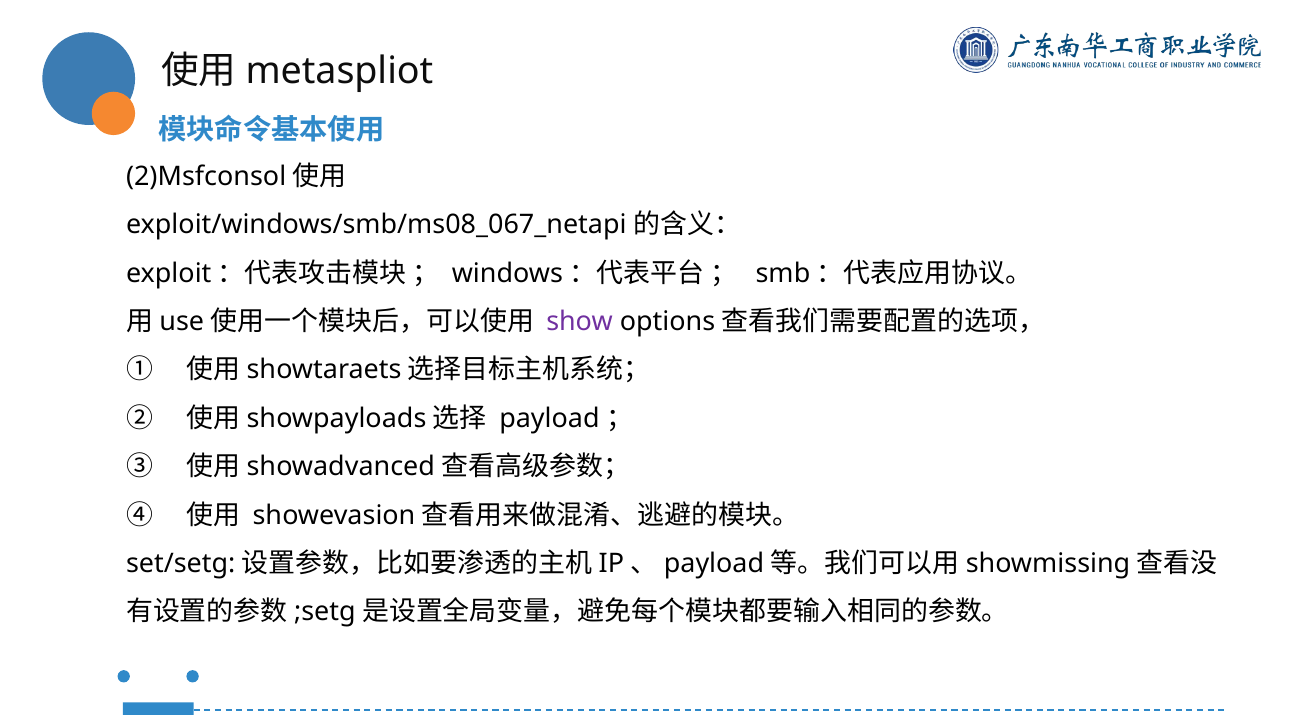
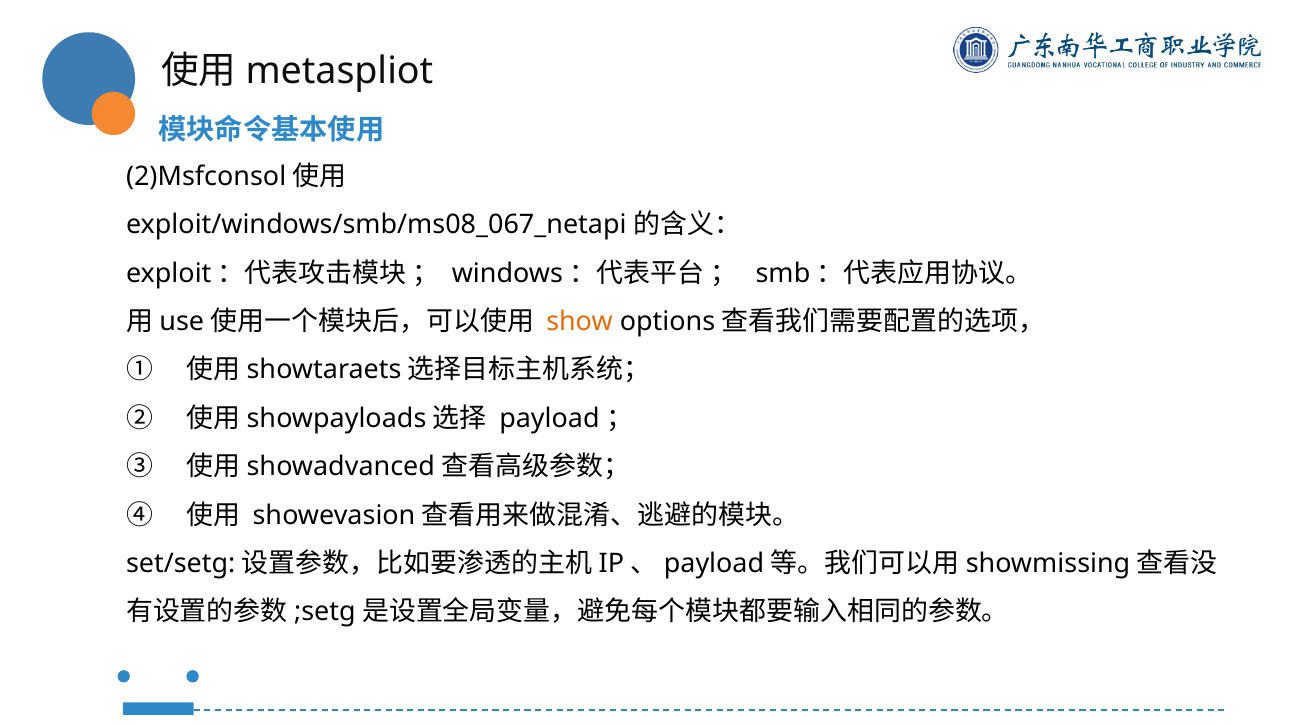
show colour: purple -> orange
